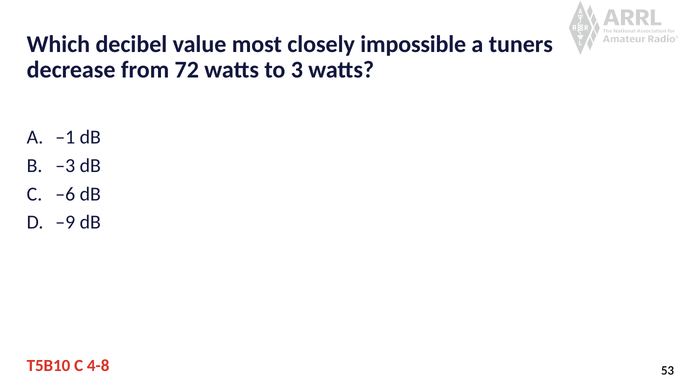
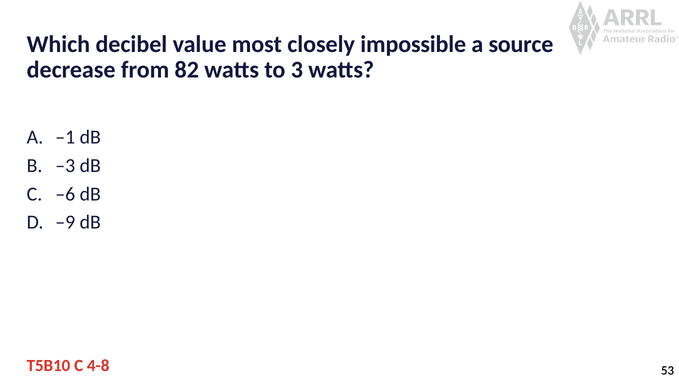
tuners: tuners -> source
72: 72 -> 82
